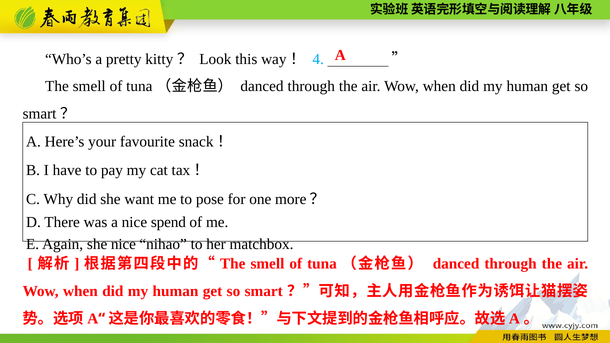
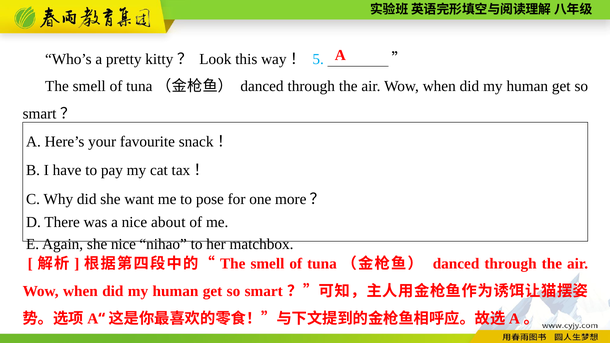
4: 4 -> 5
spend: spend -> about
